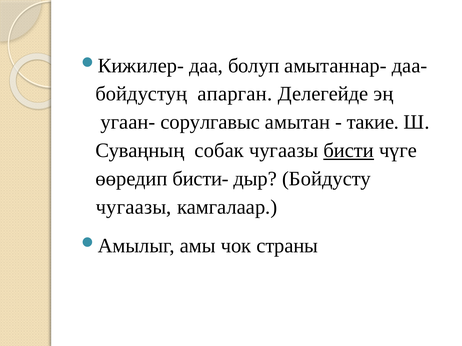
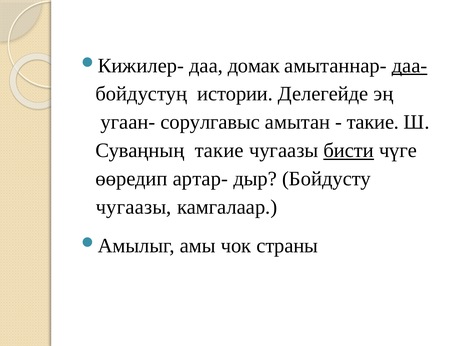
болуп: болуп -> домак
даа- underline: none -> present
апарган: апарган -> истории
Суваңның собак: собак -> такие
бисти-: бисти- -> артар-
